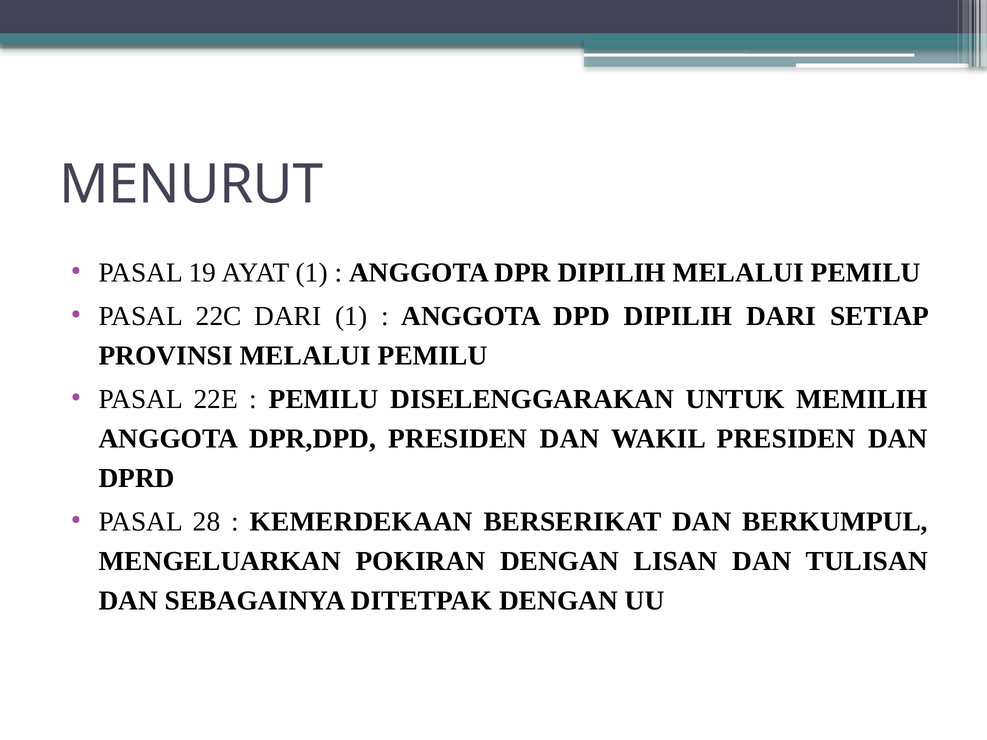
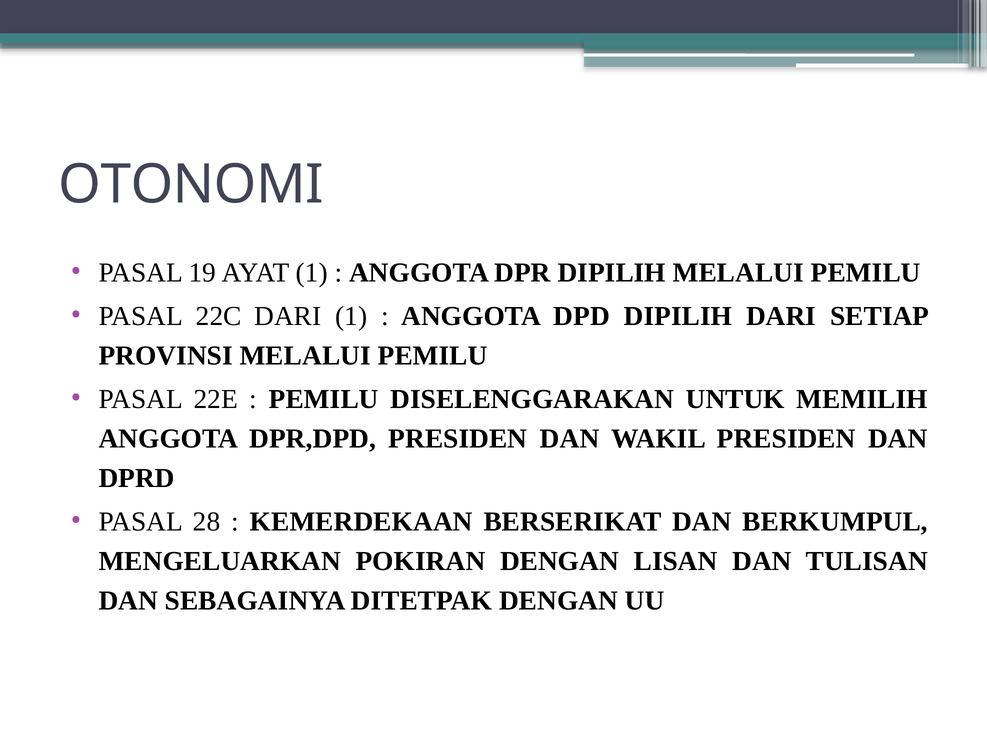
MENURUT: MENURUT -> OTONOMI
